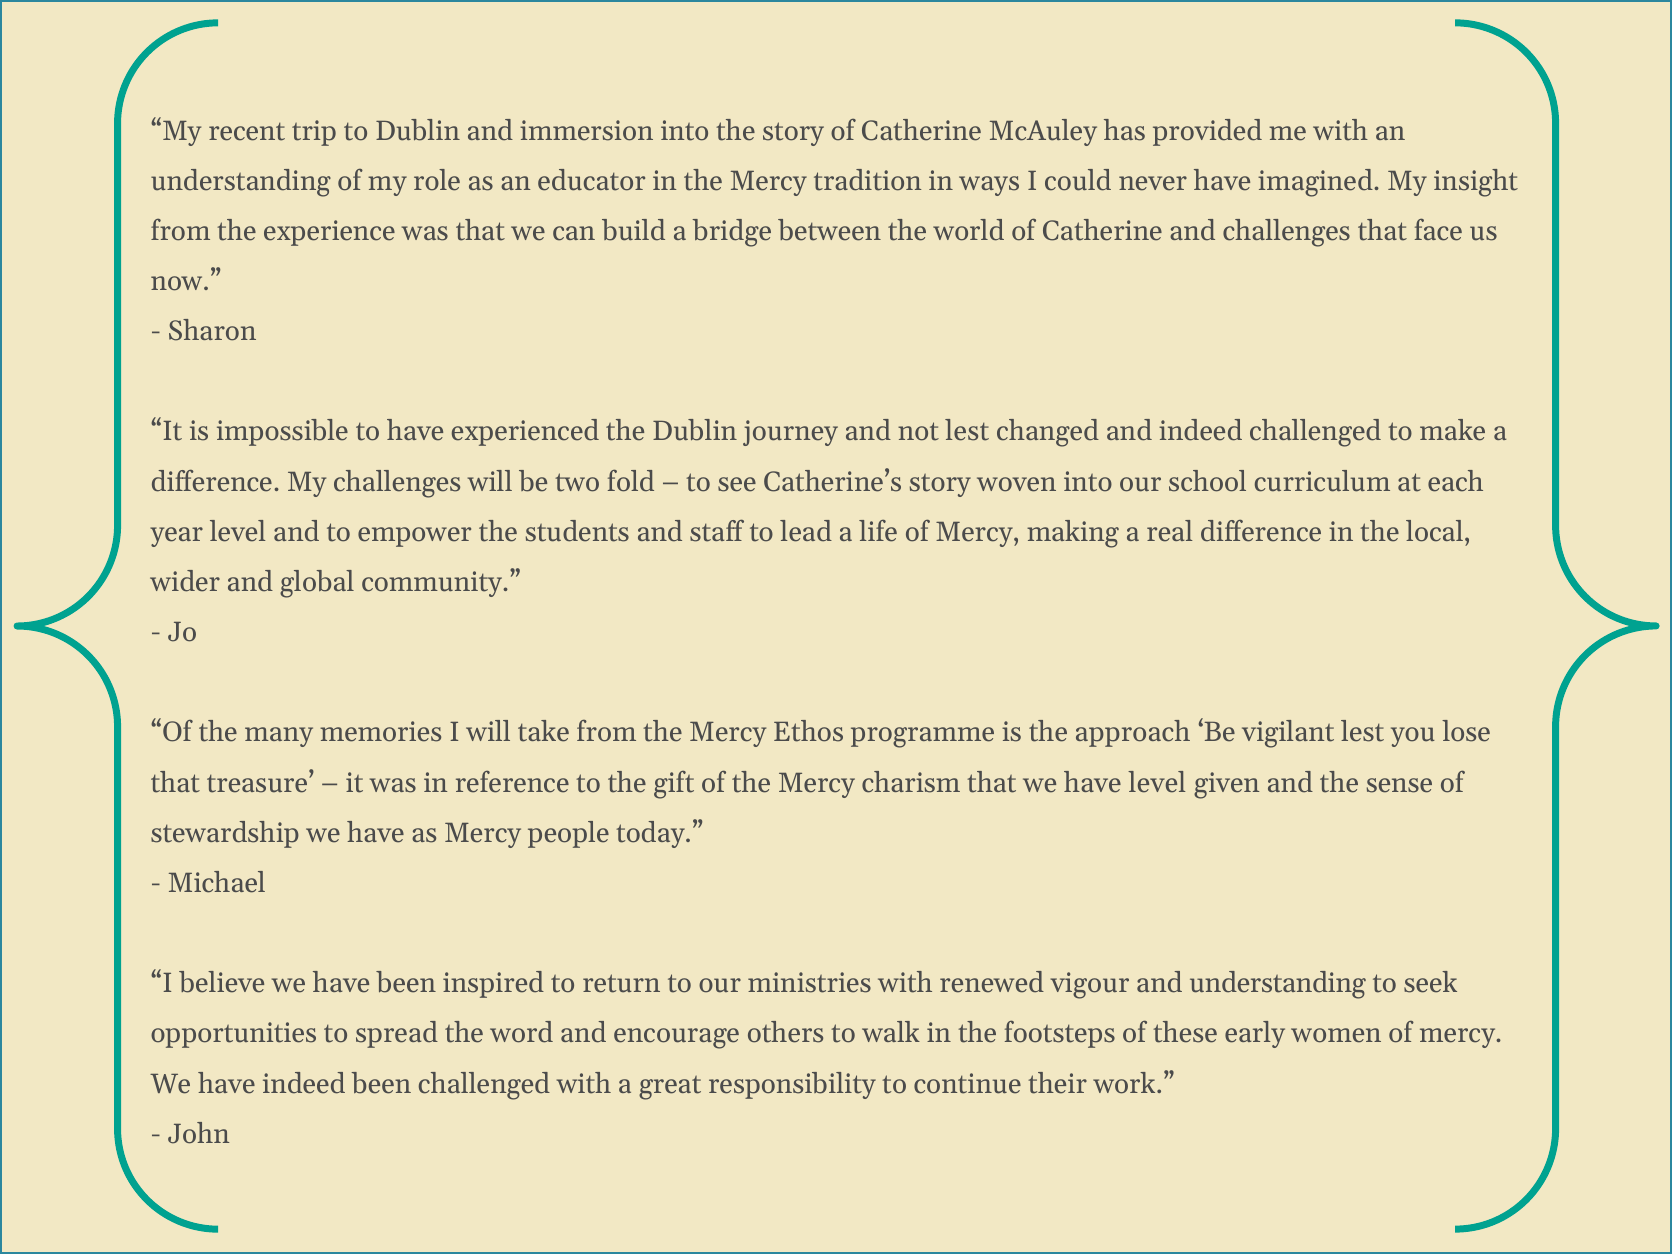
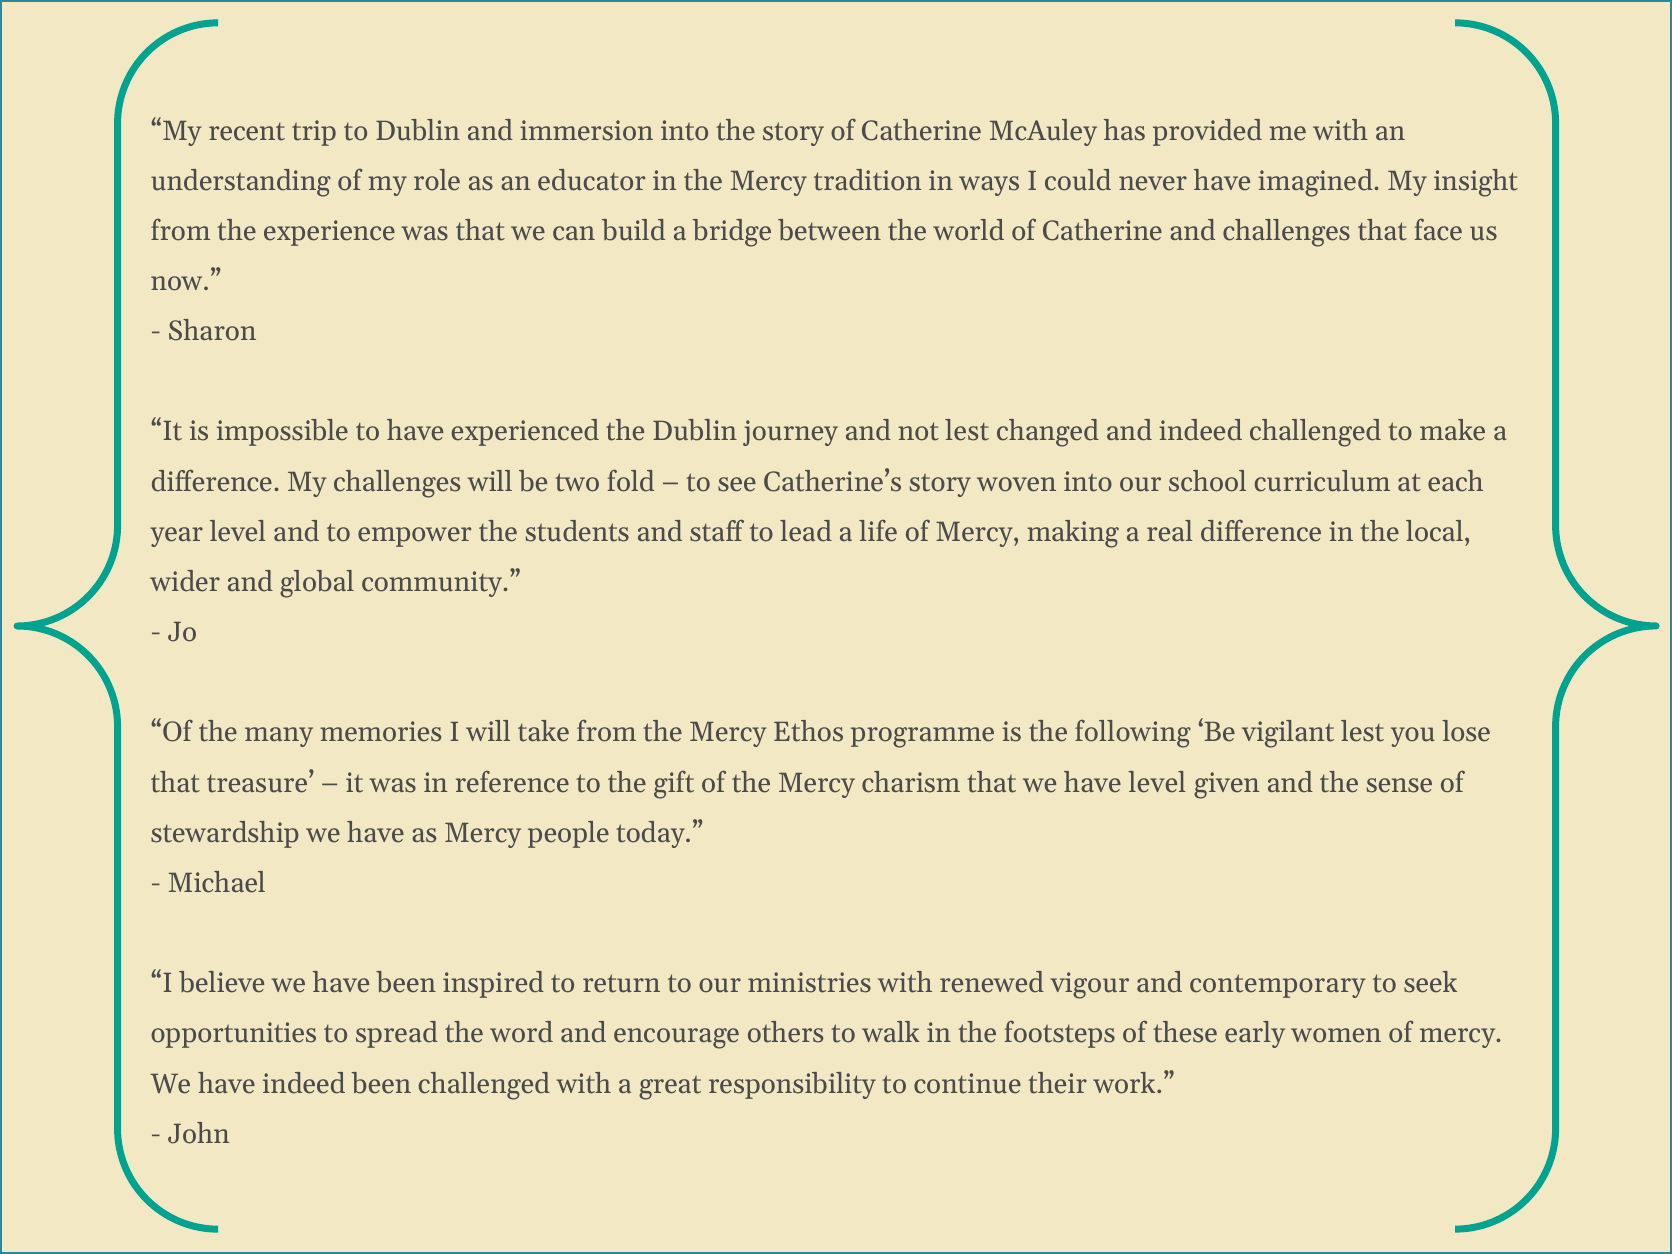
approach: approach -> following
and understanding: understanding -> contemporary
